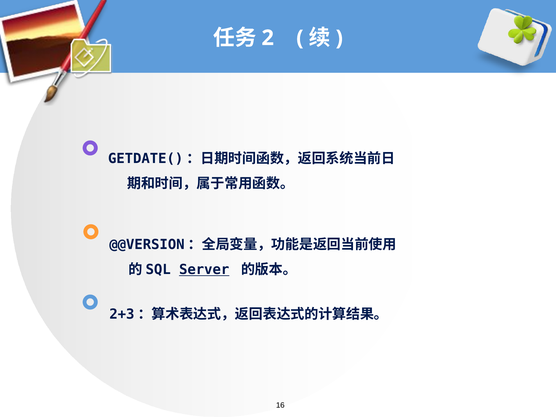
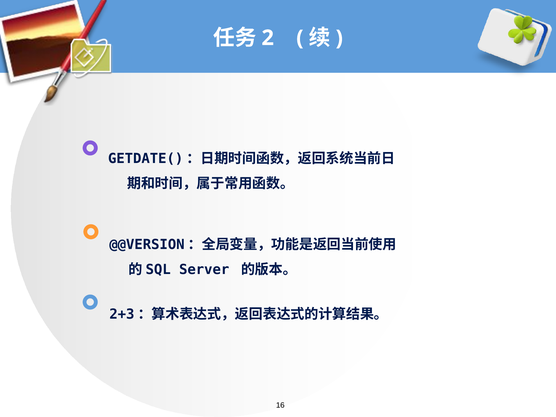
Server underline: present -> none
